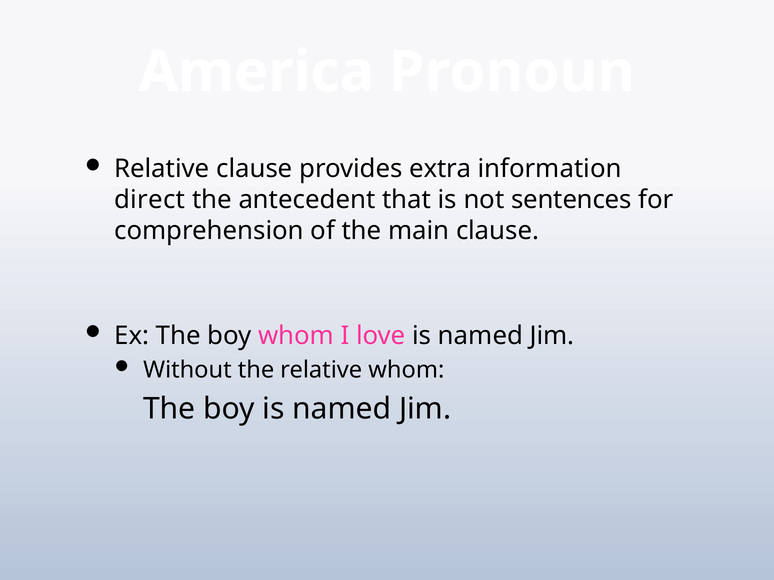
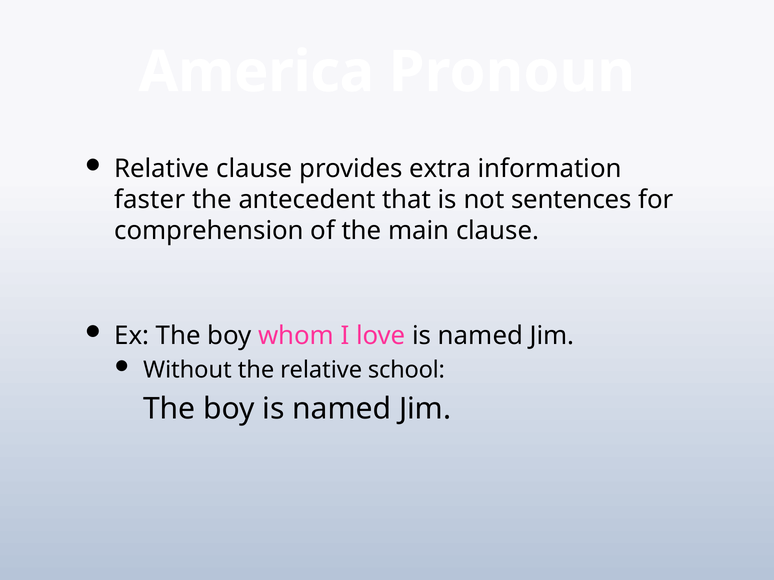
direct: direct -> faster
relative whom: whom -> school
